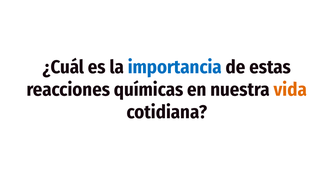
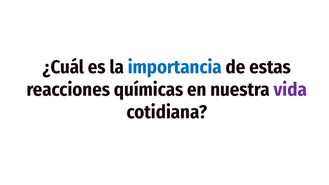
vida colour: orange -> purple
